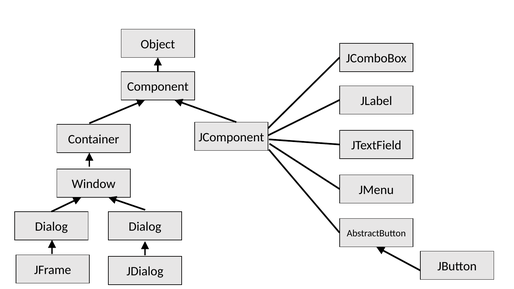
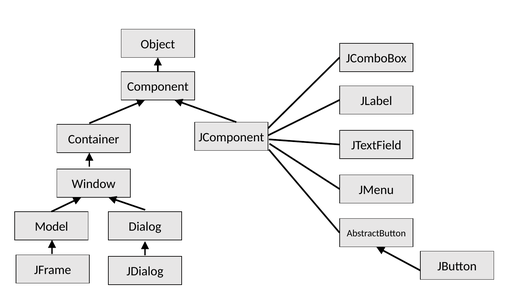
Dialog at (51, 227): Dialog -> Model
